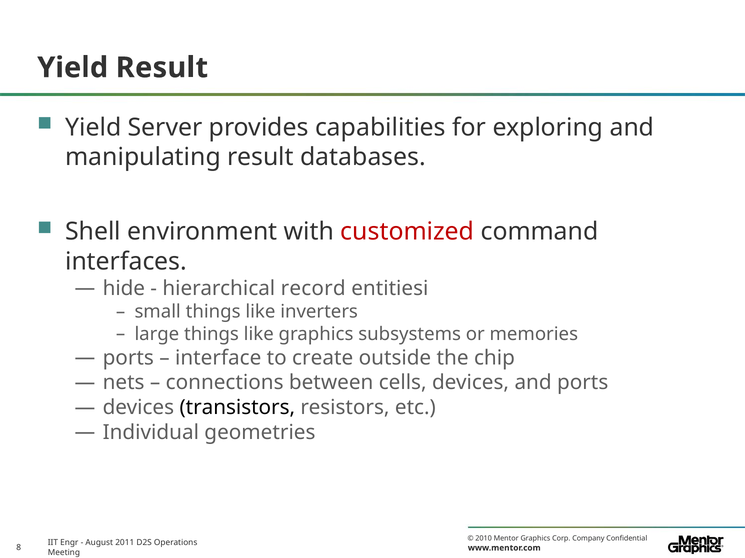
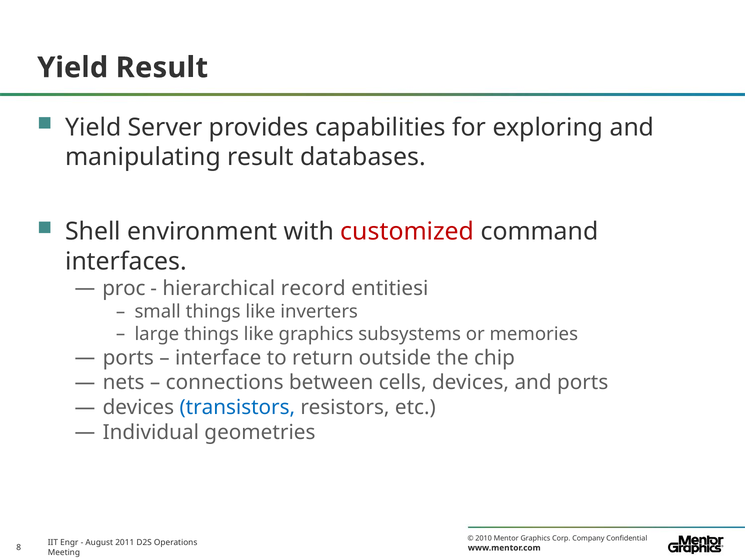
hide: hide -> proc
create: create -> return
transistors colour: black -> blue
